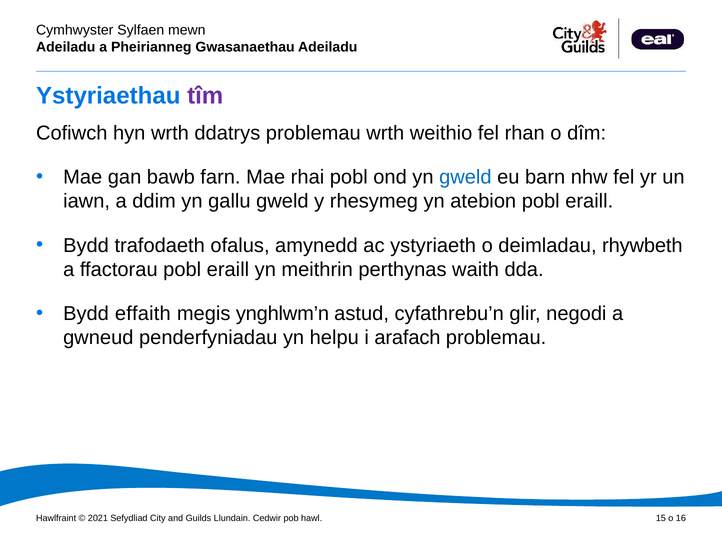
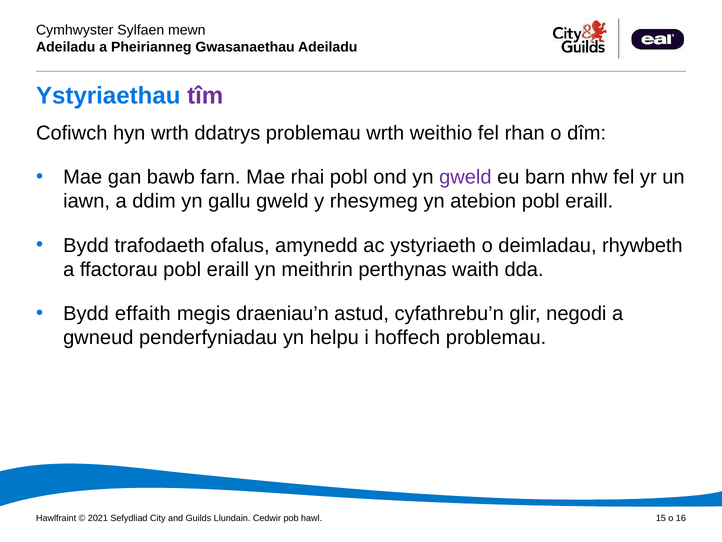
gweld at (465, 177) colour: blue -> purple
ynghlwm’n: ynghlwm’n -> draeniau’n
arafach: arafach -> hoffech
